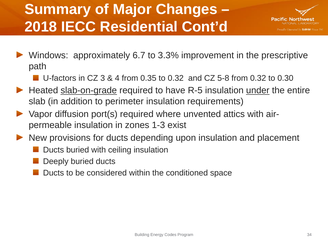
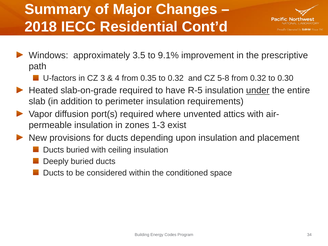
6.7: 6.7 -> 3.5
3.3%: 3.3% -> 9.1%
slab-on-grade underline: present -> none
